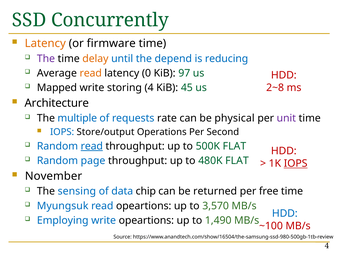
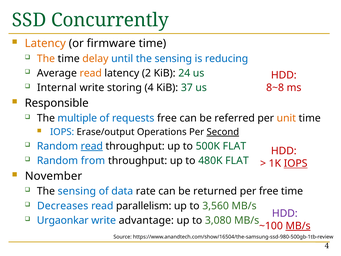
The at (46, 59) colour: purple -> orange
until the depend: depend -> sensing
0: 0 -> 2
97: 97 -> 24
Mapped: Mapped -> Internal
45: 45 -> 37
2~8: 2~8 -> 8~8
Architecture: Architecture -> Responsible
requests rate: rate -> free
physical: physical -> referred
unit colour: purple -> orange
Store/output: Store/output -> Erase/output
Second underline: none -> present
page: page -> from
chip: chip -> rate
Myungsuk: Myungsuk -> Decreases
read opeartions: opeartions -> parallelism
3,570: 3,570 -> 3,560
HDD at (285, 213) colour: blue -> purple
Employing: Employing -> Urgaonkar
write opeartions: opeartions -> advantage
1,490: 1,490 -> 3,080
MB/s at (298, 226) underline: none -> present
